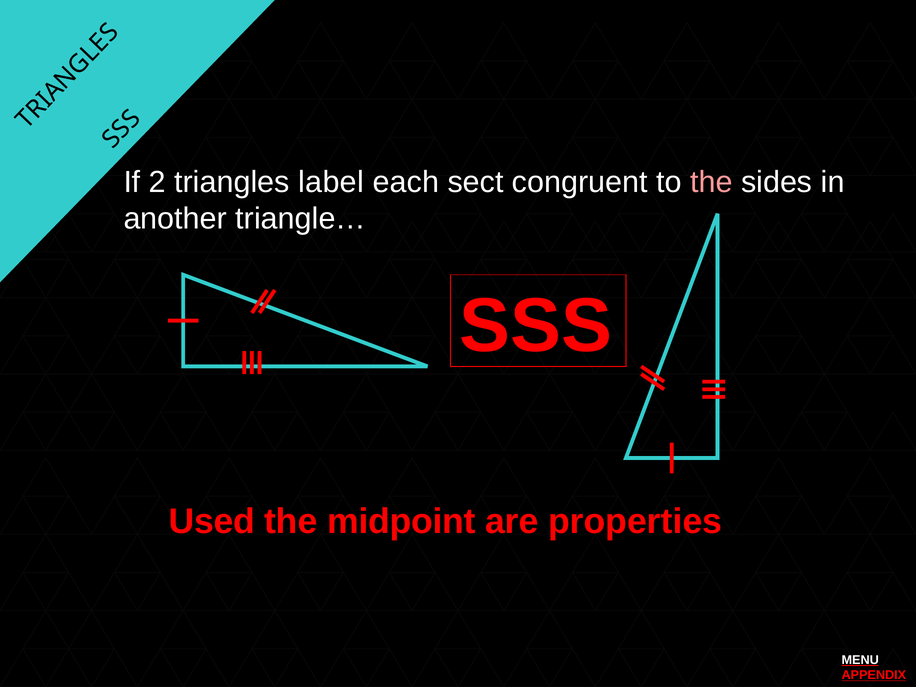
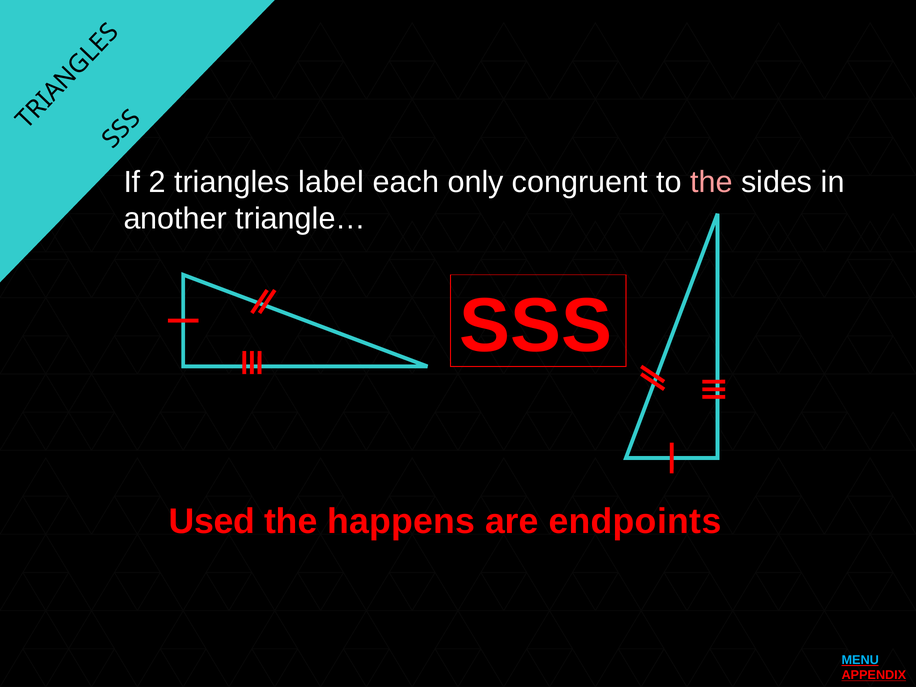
sect: sect -> only
midpoint: midpoint -> happens
properties: properties -> endpoints
MENU colour: white -> light blue
